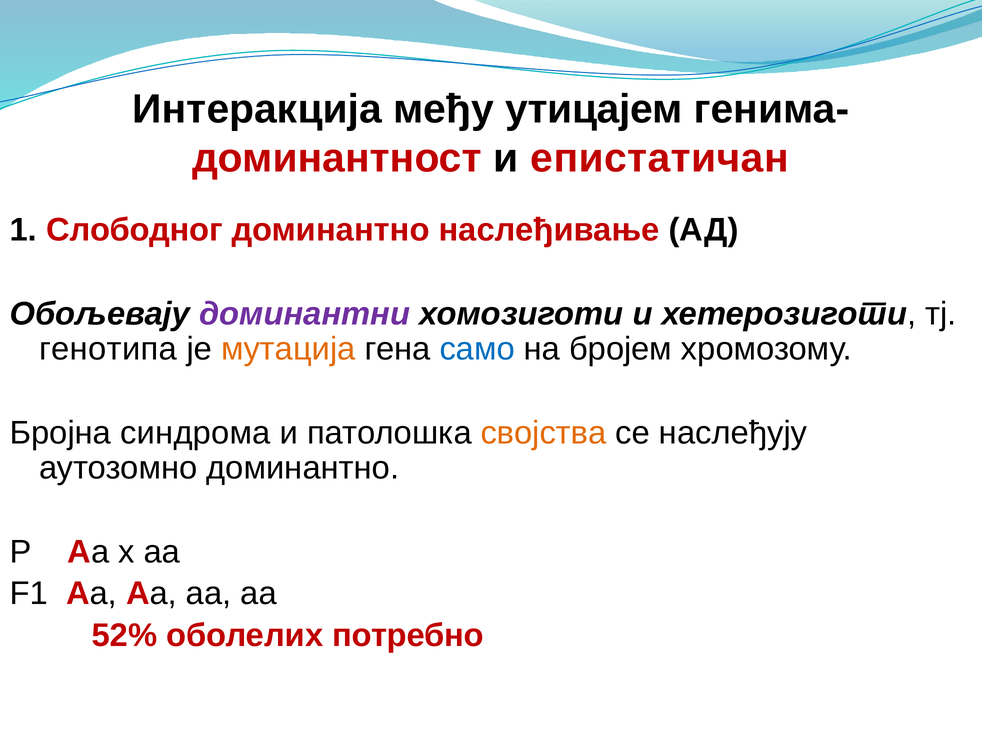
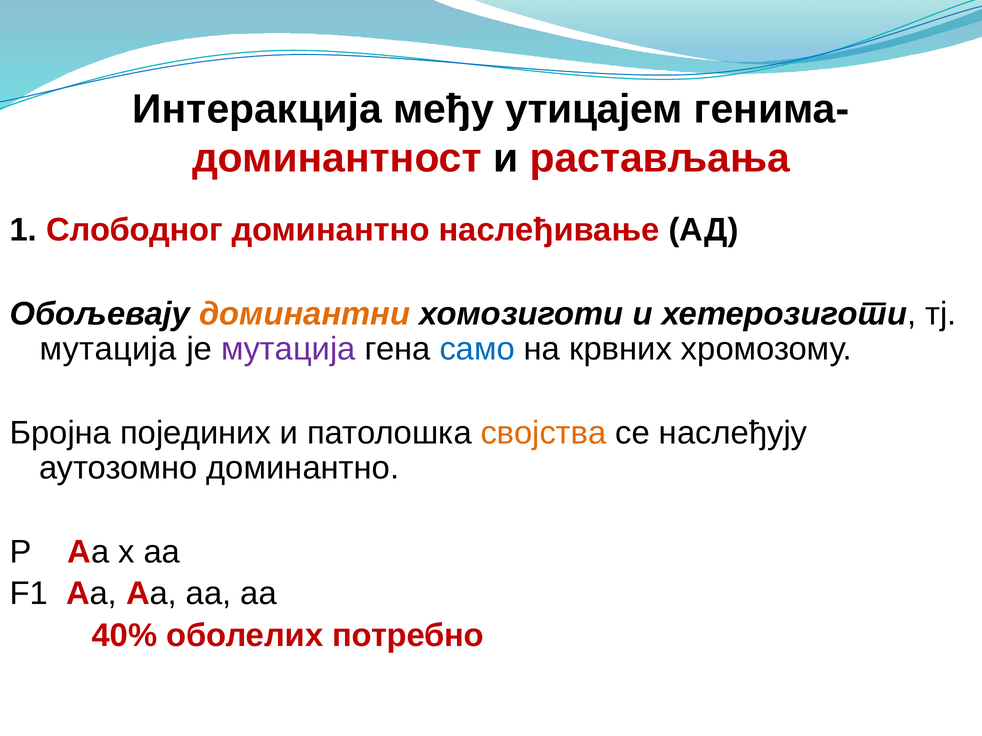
епистатичан: епистатичан -> растављања
доминантни colour: purple -> orange
генотипа at (108, 349): генотипа -> мутација
мутација at (288, 349) colour: orange -> purple
бројем: бројем -> крвних
синдрома: синдрома -> појединих
52%: 52% -> 40%
